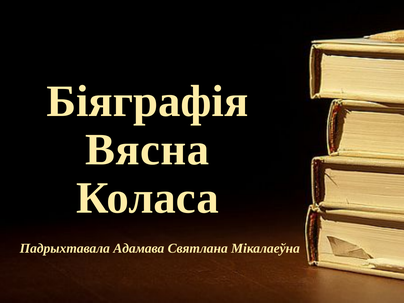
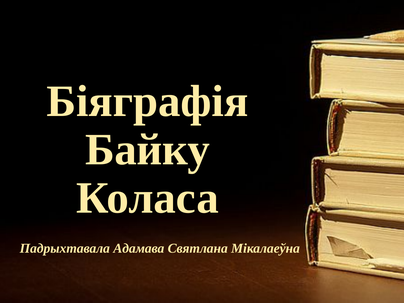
Вясна: Вясна -> Байку
